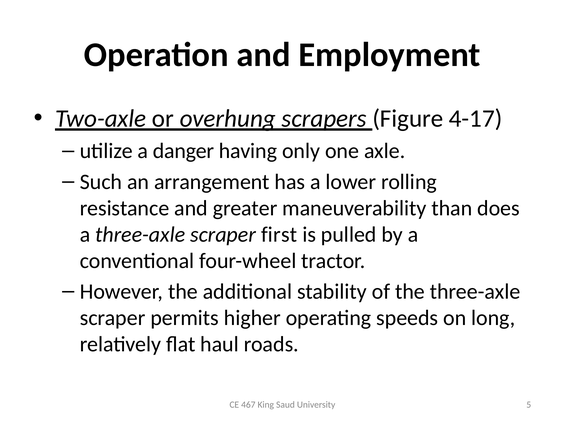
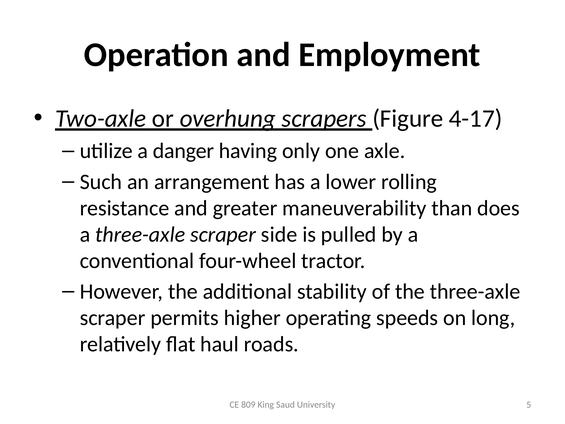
first: first -> side
467: 467 -> 809
